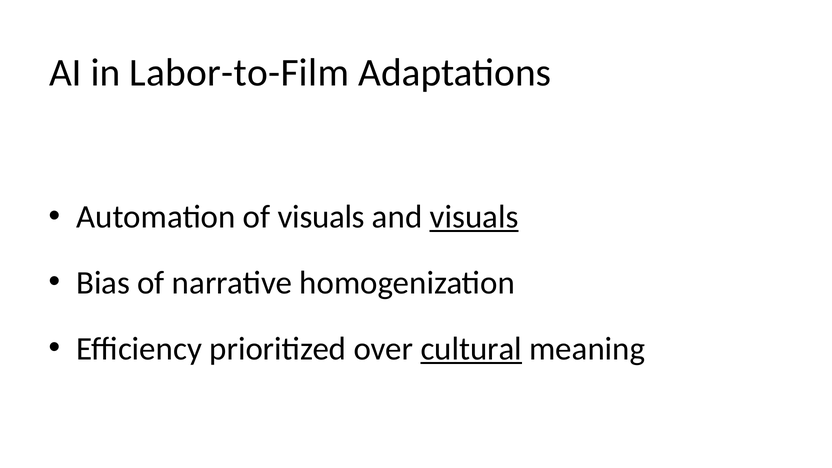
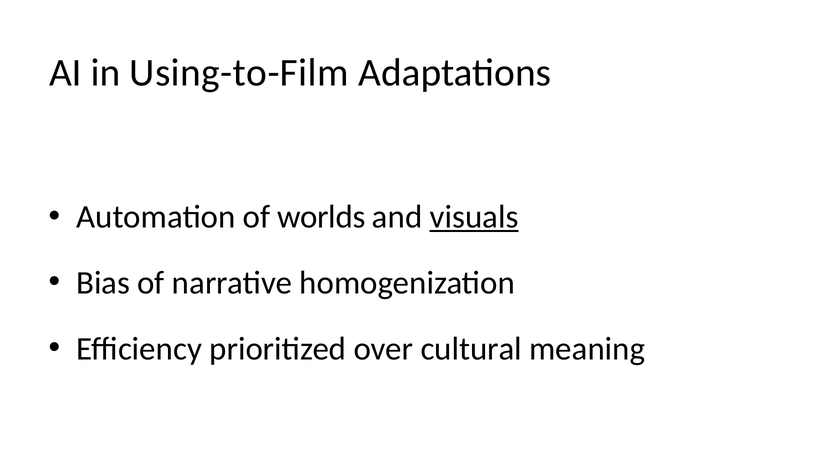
Labor-to-Film: Labor-to-Film -> Using-to-Film
of visuals: visuals -> worlds
cultural underline: present -> none
